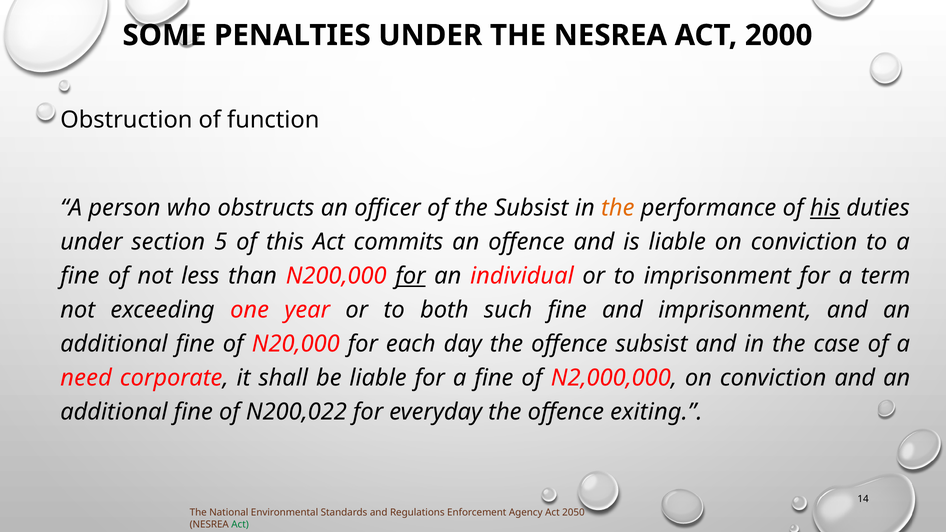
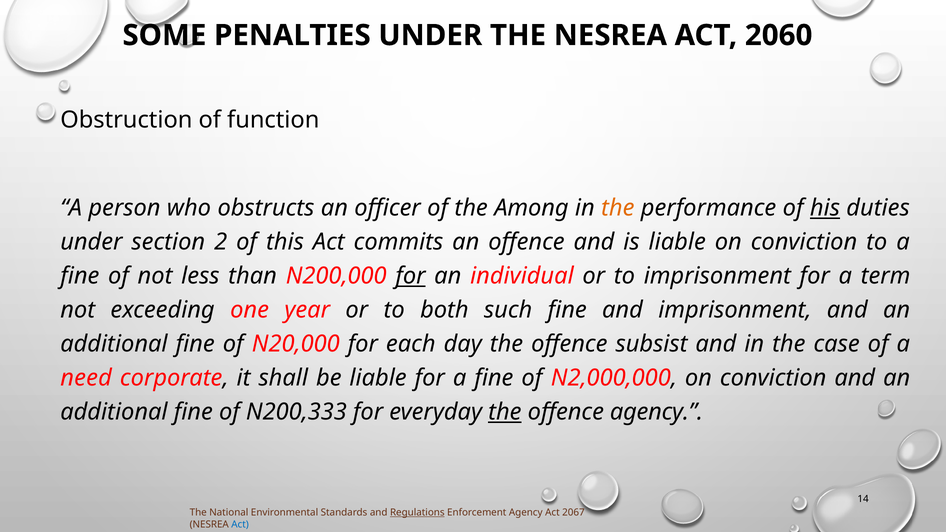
2000: 2000 -> 2060
the Subsist: Subsist -> Among
5: 5 -> 2
N200,022: N200,022 -> N200,333
the at (505, 412) underline: none -> present
offence exiting: exiting -> agency
Regulations underline: none -> present
2050: 2050 -> 2067
Act at (240, 525) colour: green -> blue
